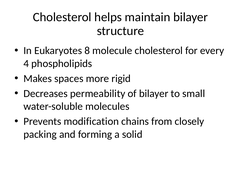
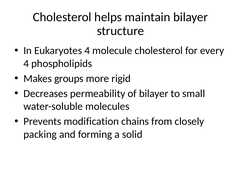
Eukaryotes 8: 8 -> 4
spaces: spaces -> groups
